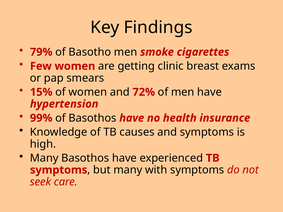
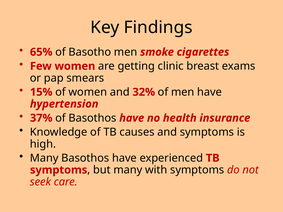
79%: 79% -> 65%
72%: 72% -> 32%
99%: 99% -> 37%
